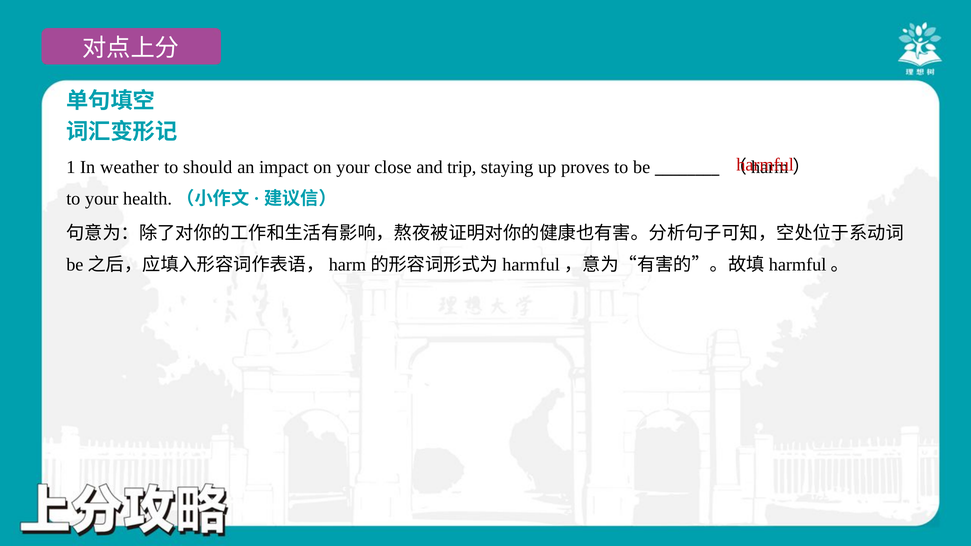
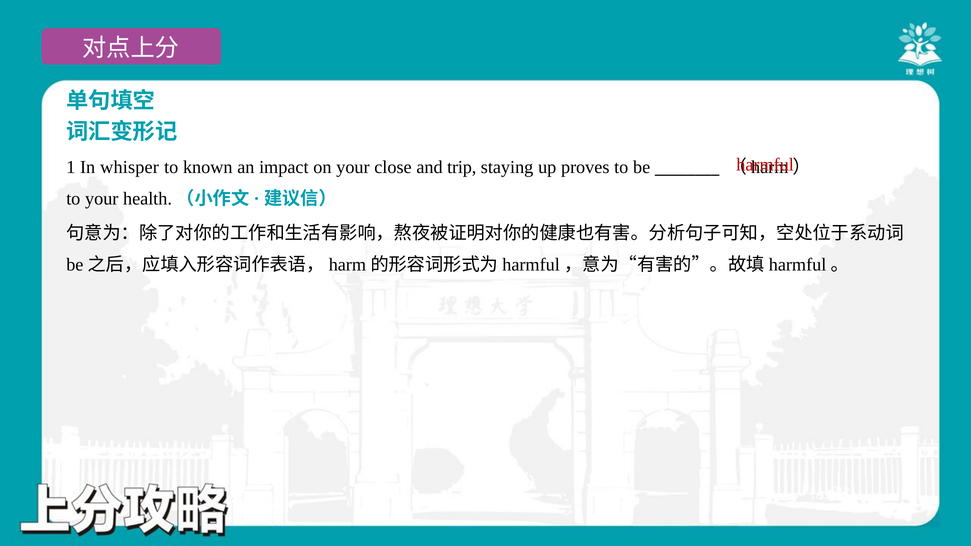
weather: weather -> whisper
should: should -> known
